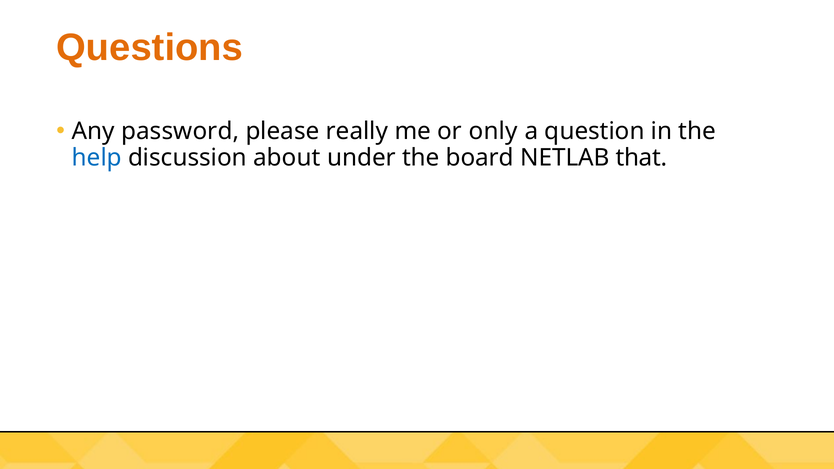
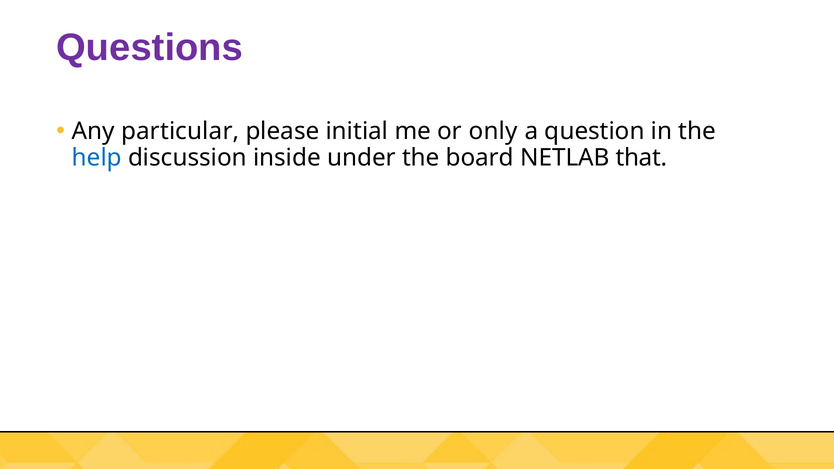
Questions colour: orange -> purple
password: password -> particular
really: really -> initial
about: about -> inside
